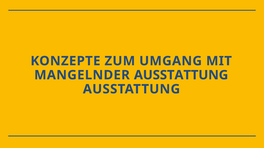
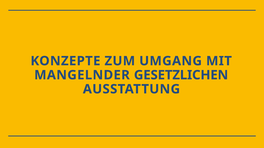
MANGELNDER AUSSTATTUNG: AUSSTATTUNG -> GESETZLICHEN
